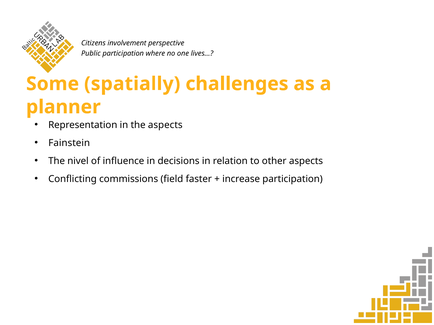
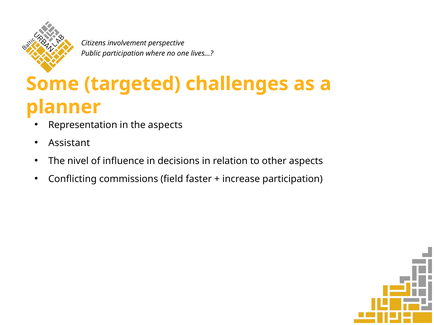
spatially: spatially -> targeted
Fainstein: Fainstein -> Assistant
